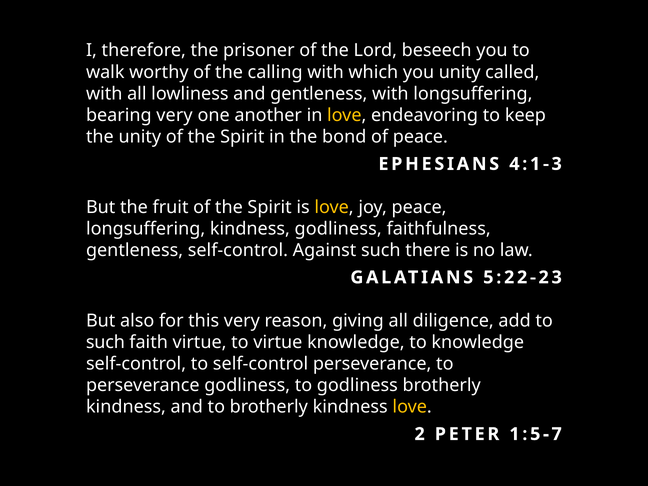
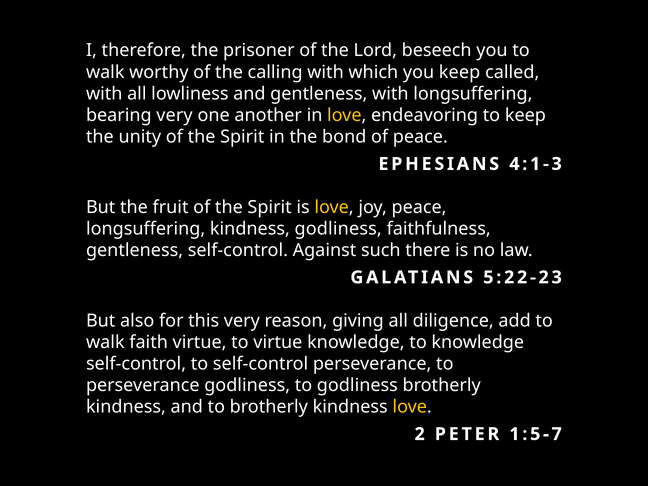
you unity: unity -> keep
such at (105, 342): such -> walk
